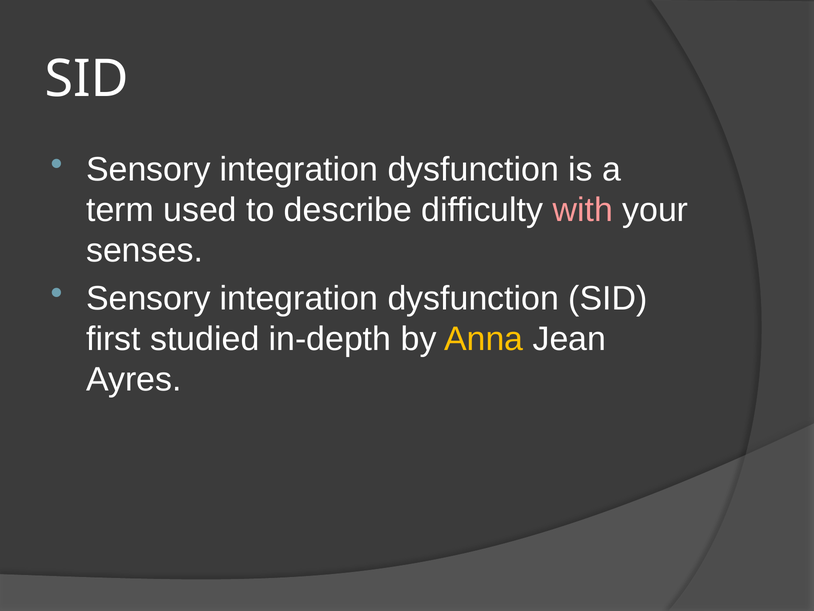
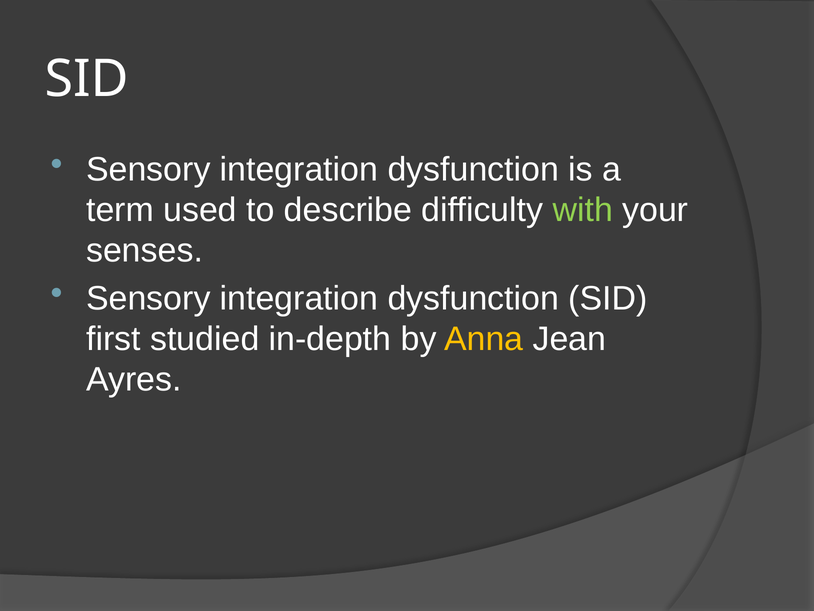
with colour: pink -> light green
